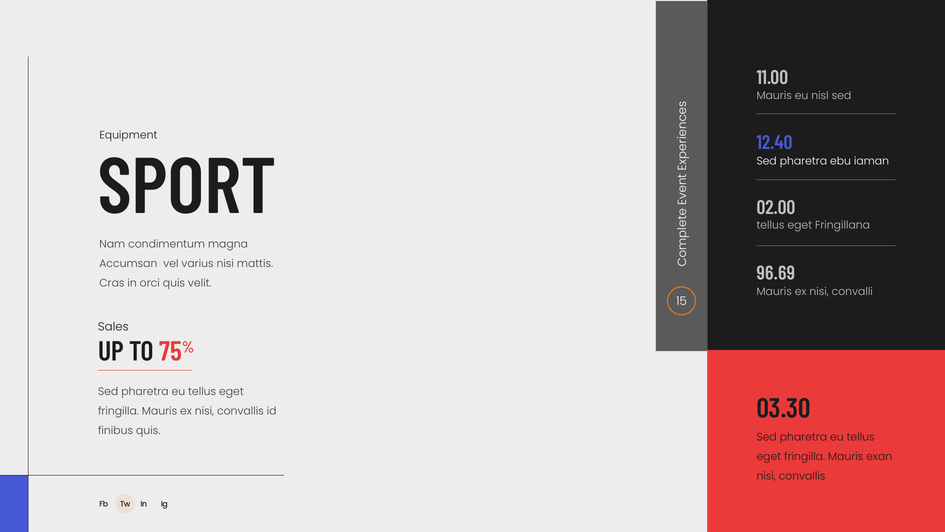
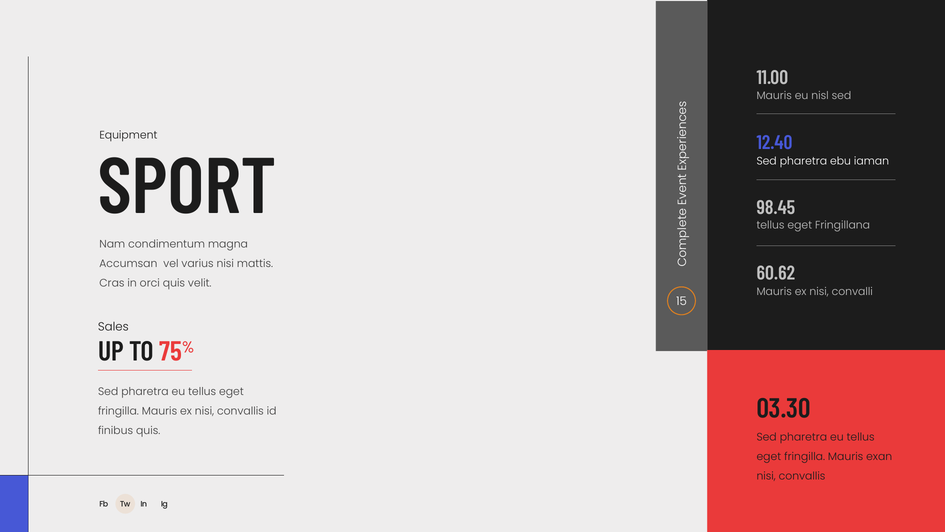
02.00: 02.00 -> 98.45
96.69: 96.69 -> 60.62
